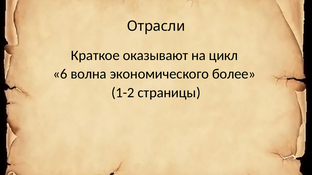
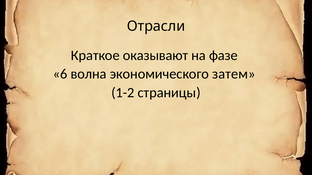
цикл: цикл -> фазе
более: более -> затем
